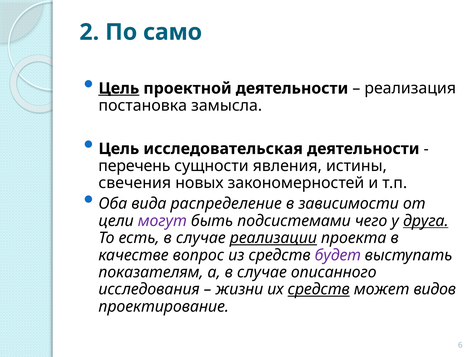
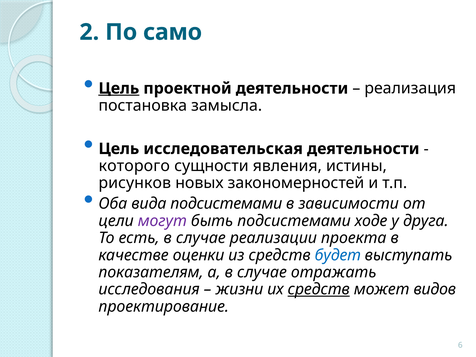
перечень: перечень -> которого
свечения: свечения -> рисунков
вида распределение: распределение -> подсистемами
чего: чего -> ходе
друга underline: present -> none
реализации underline: present -> none
вопрос: вопрос -> оценки
будет colour: purple -> blue
описанного: описанного -> отражать
